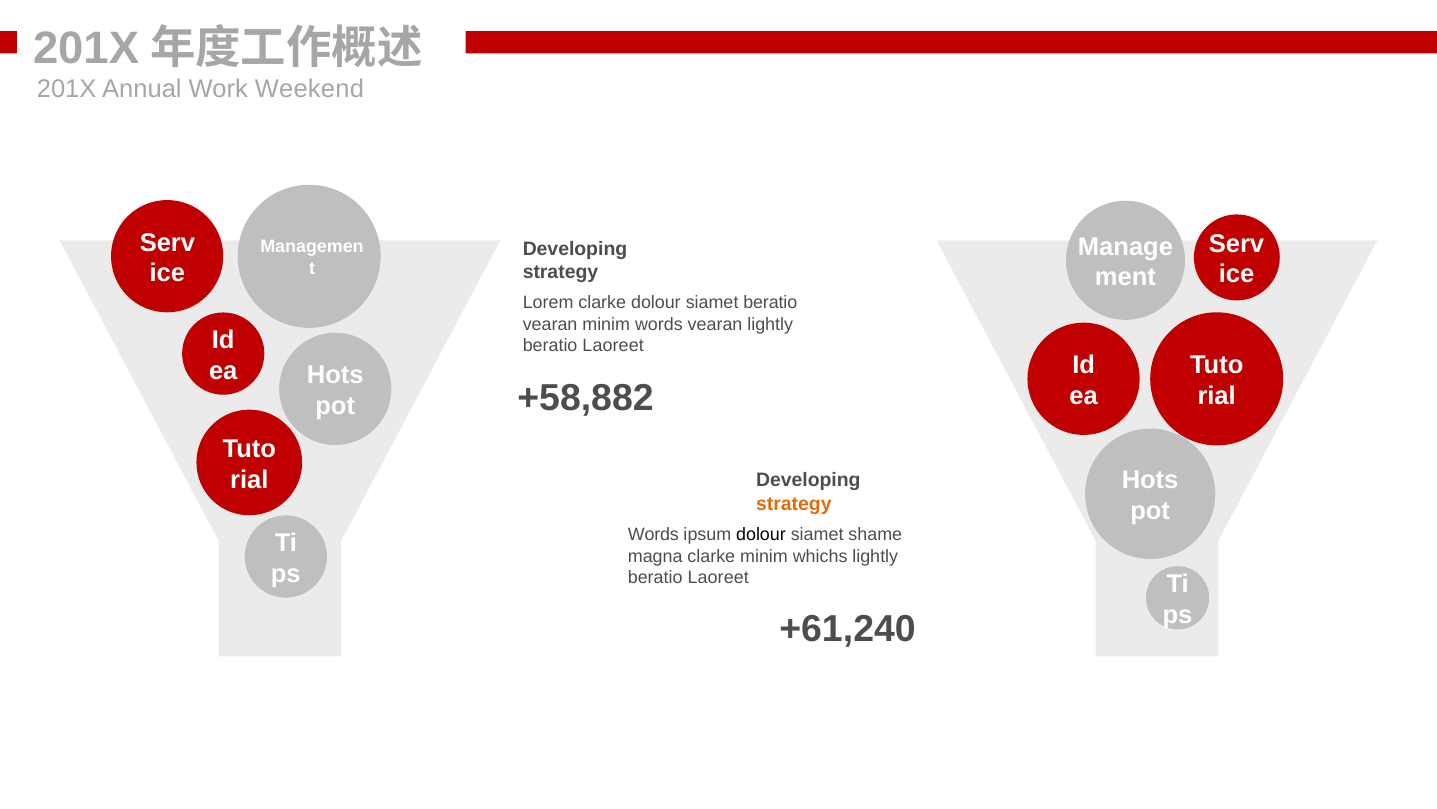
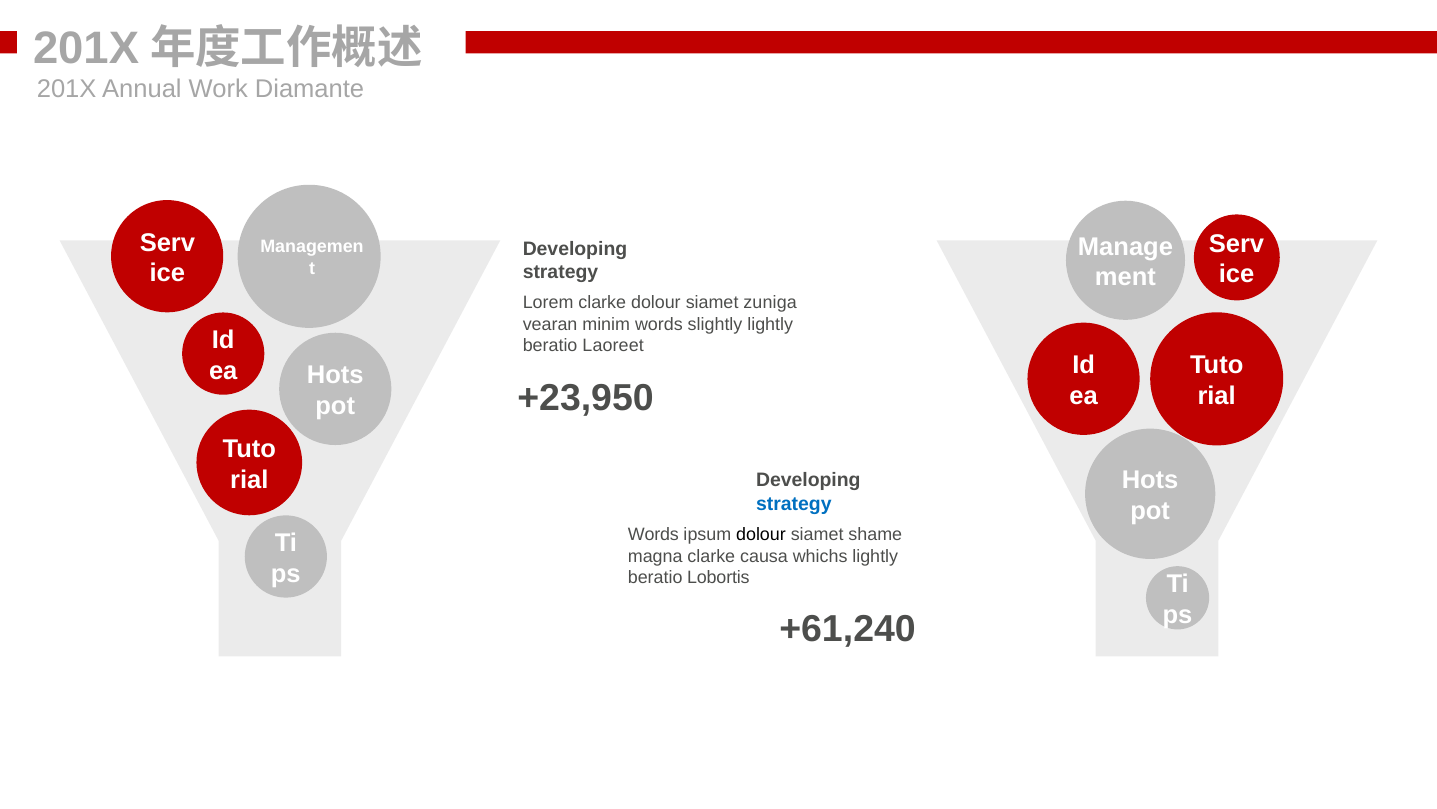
Weekend: Weekend -> Diamante
siamet beratio: beratio -> zuniga
words vearan: vearan -> slightly
+58,882: +58,882 -> +23,950
strategy at (794, 503) colour: orange -> blue
clarke minim: minim -> causa
Laoreet at (718, 577): Laoreet -> Lobortis
